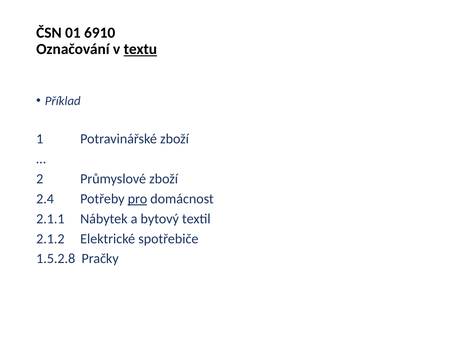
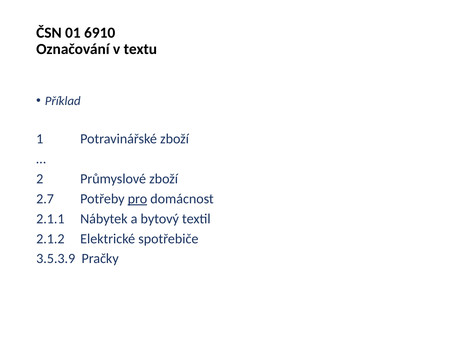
textu underline: present -> none
2.4: 2.4 -> 2.7
1.5.2.8: 1.5.2.8 -> 3.5.3.9
